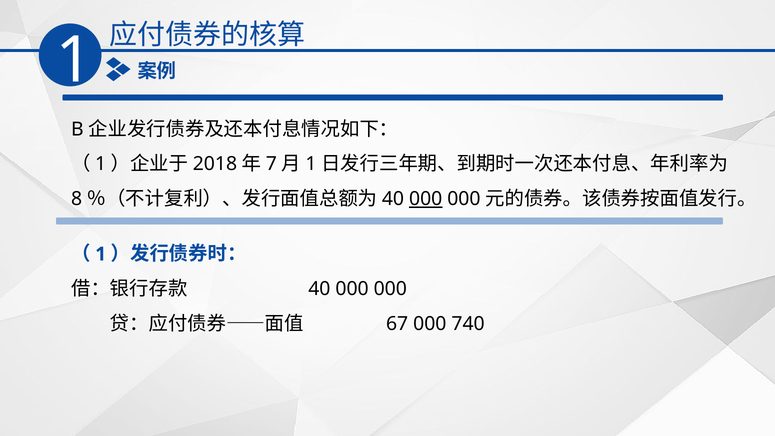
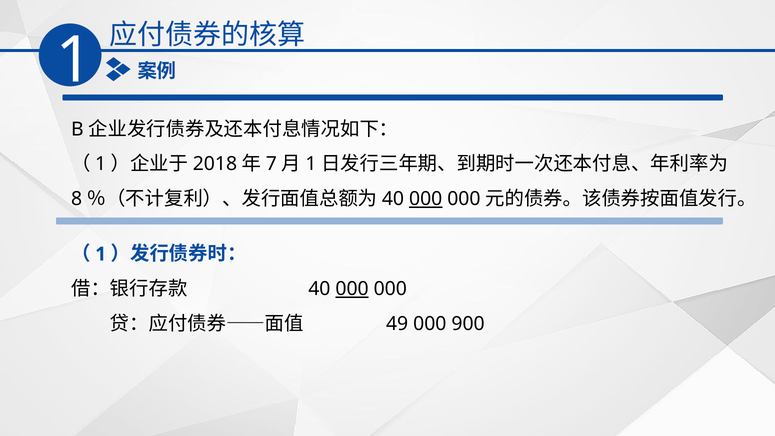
000 at (352, 289) underline: none -> present
67: 67 -> 49
740: 740 -> 900
